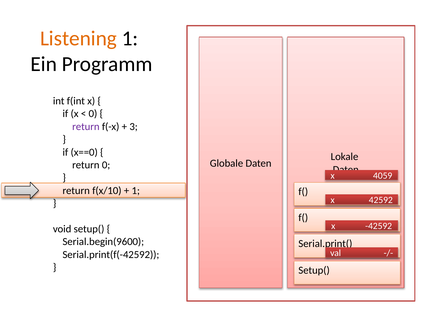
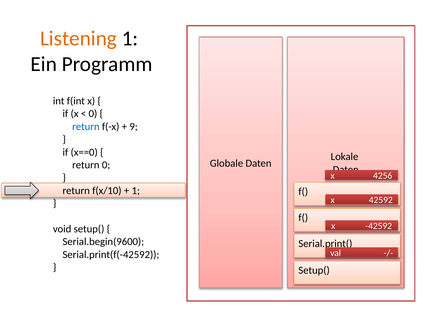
return at (86, 127) colour: purple -> blue
3: 3 -> 9
4059: 4059 -> 4256
